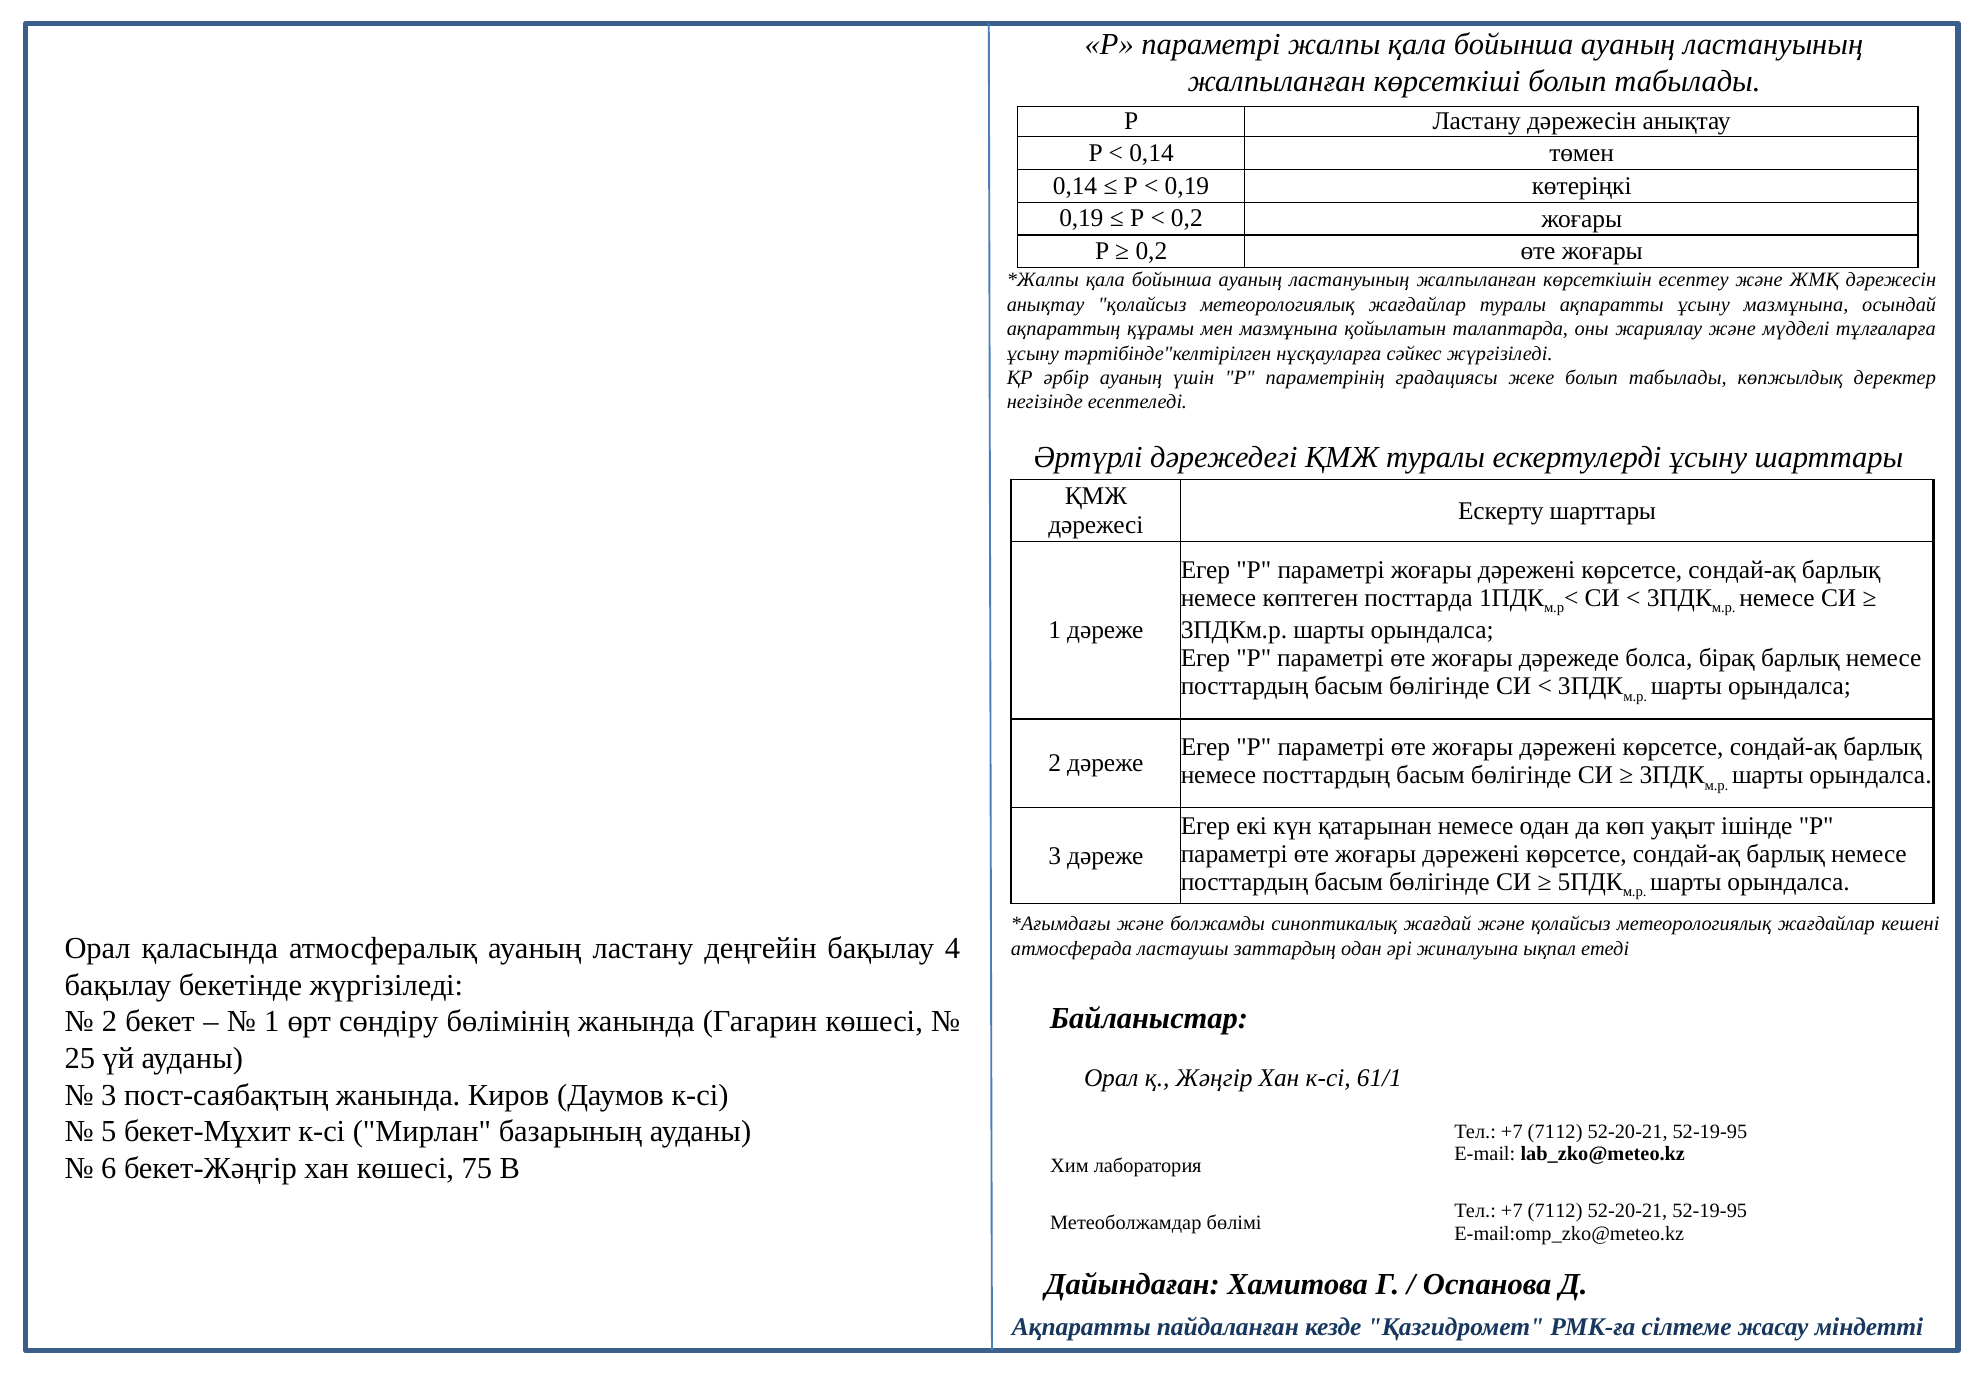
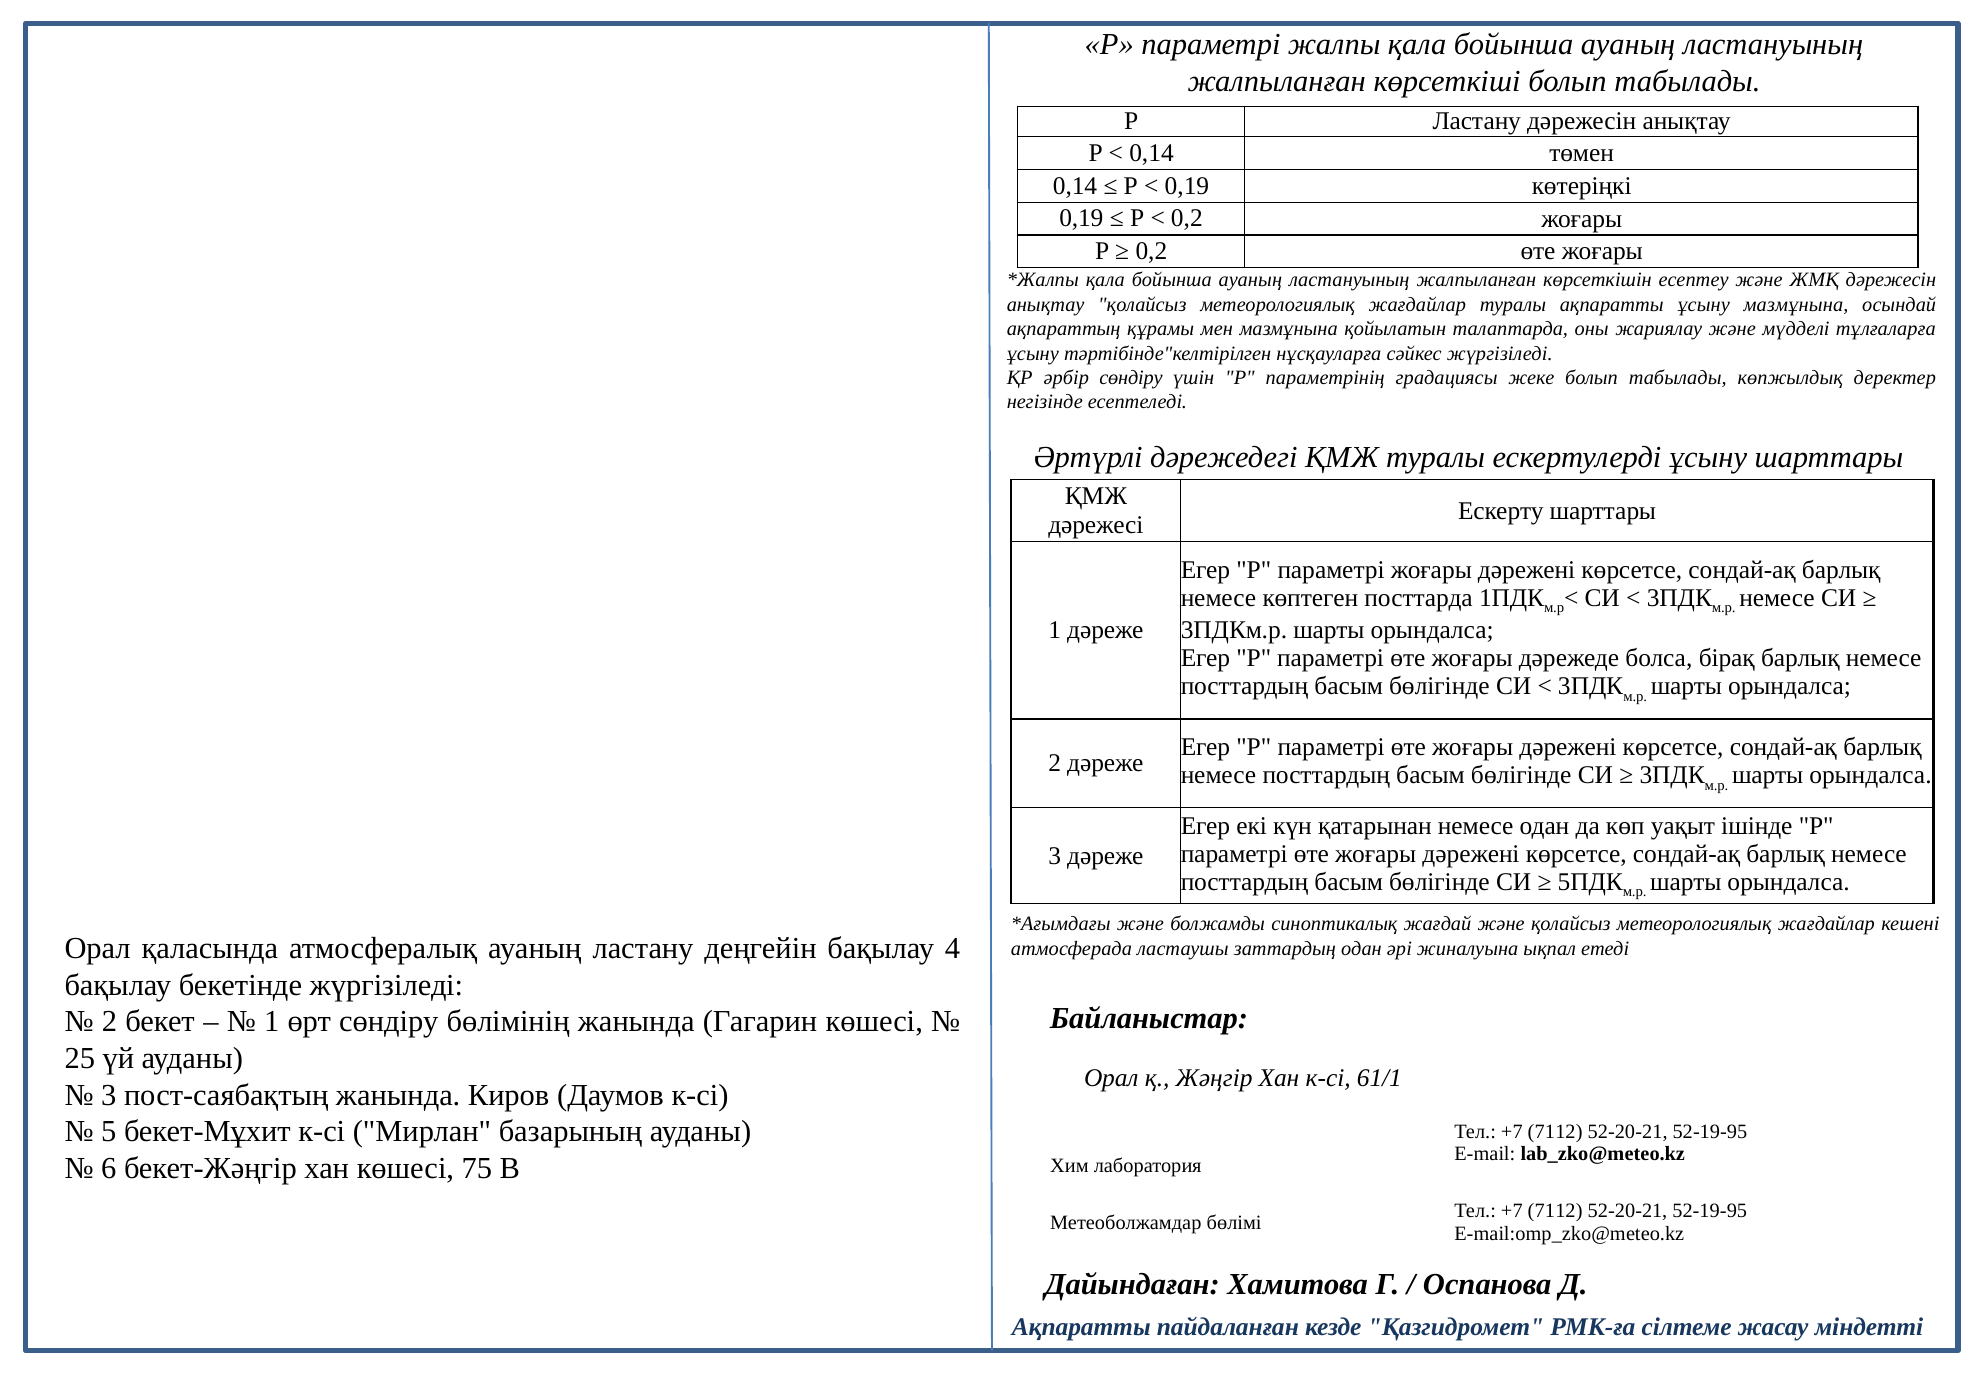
әрбір ауаның: ауаның -> сөндіру
